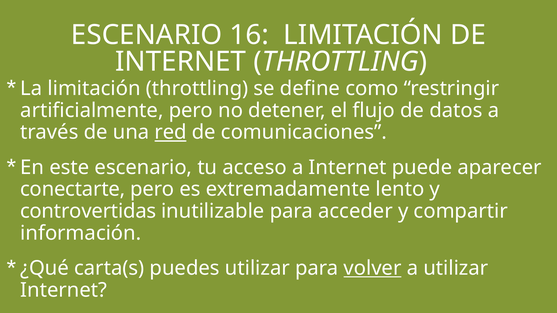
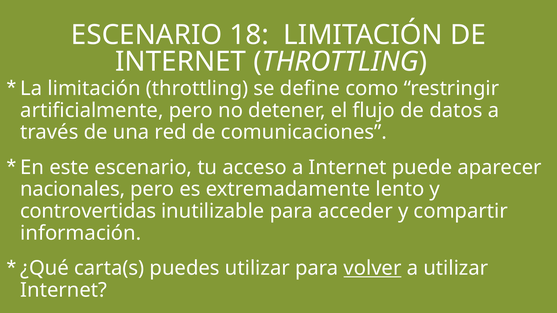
16: 16 -> 18
red underline: present -> none
conectarte: conectarte -> nacionales
